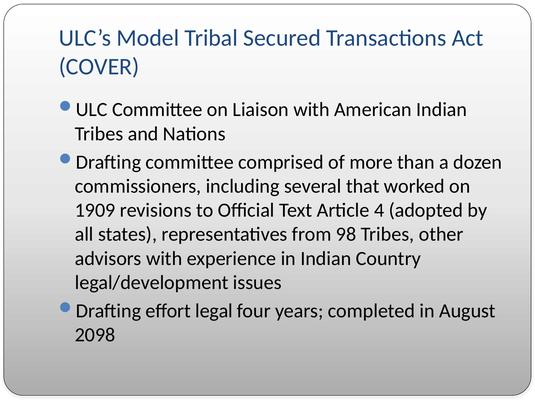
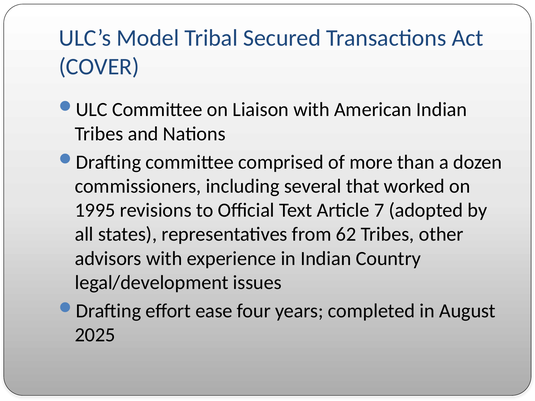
1909: 1909 -> 1995
4: 4 -> 7
98: 98 -> 62
legal: legal -> ease
2098: 2098 -> 2025
